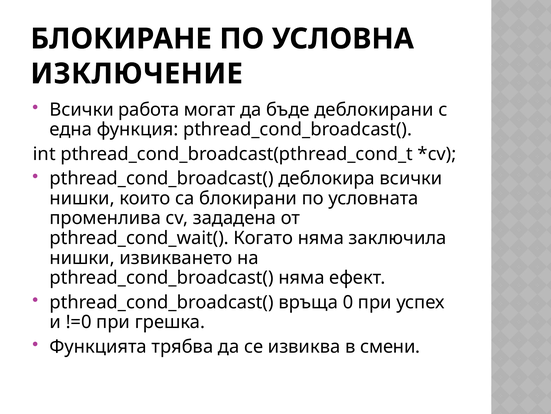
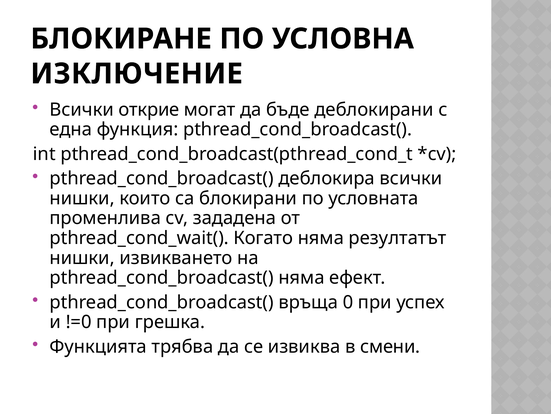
работа: работа -> открие
заключила: заключила -> резултатът
